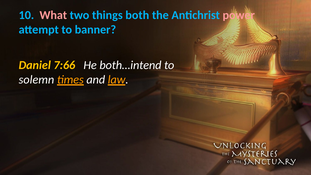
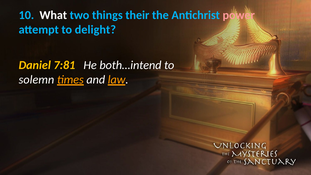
What colour: pink -> white
both: both -> their
banner: banner -> delight
7:66: 7:66 -> 7:81
